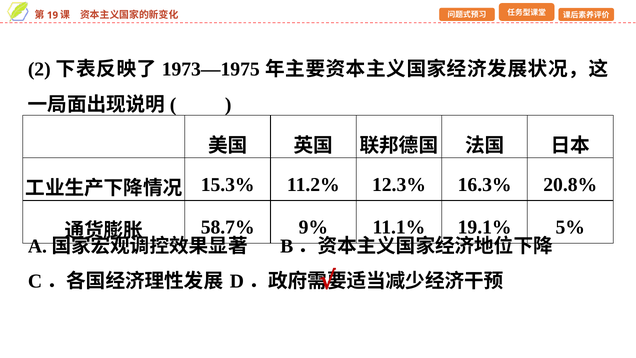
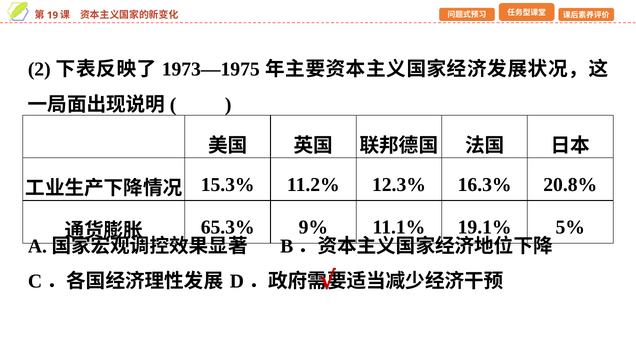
58.7%: 58.7% -> 65.3%
